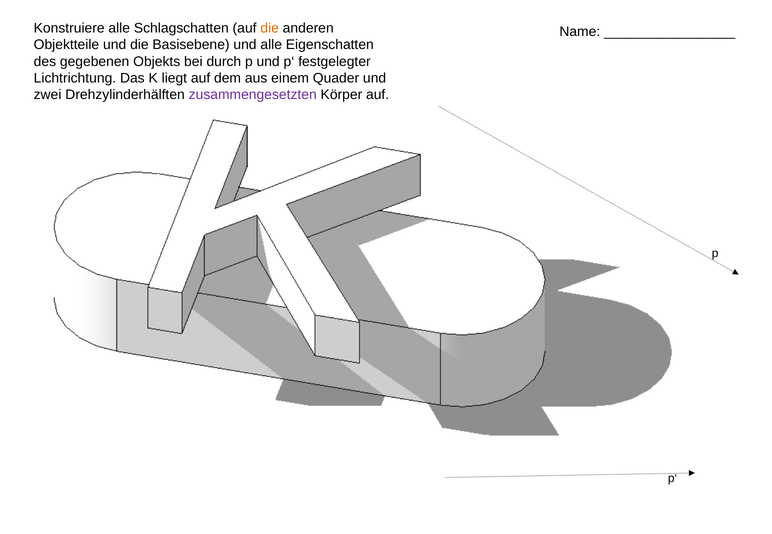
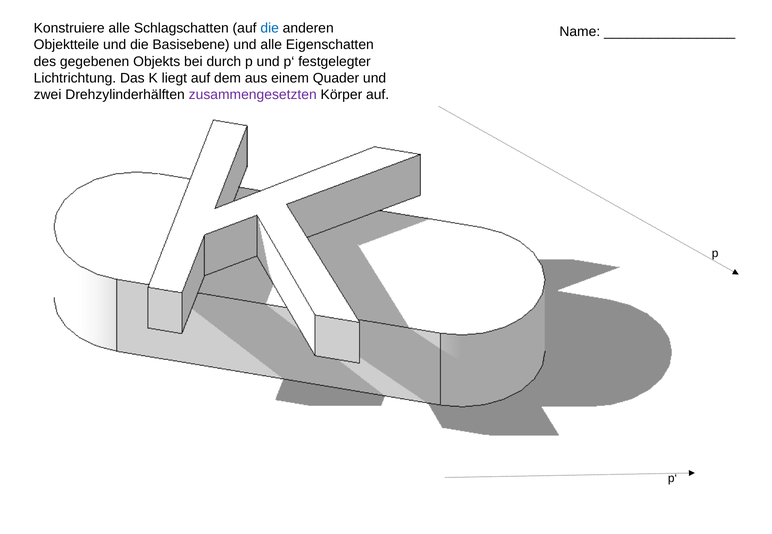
die at (270, 28) colour: orange -> blue
